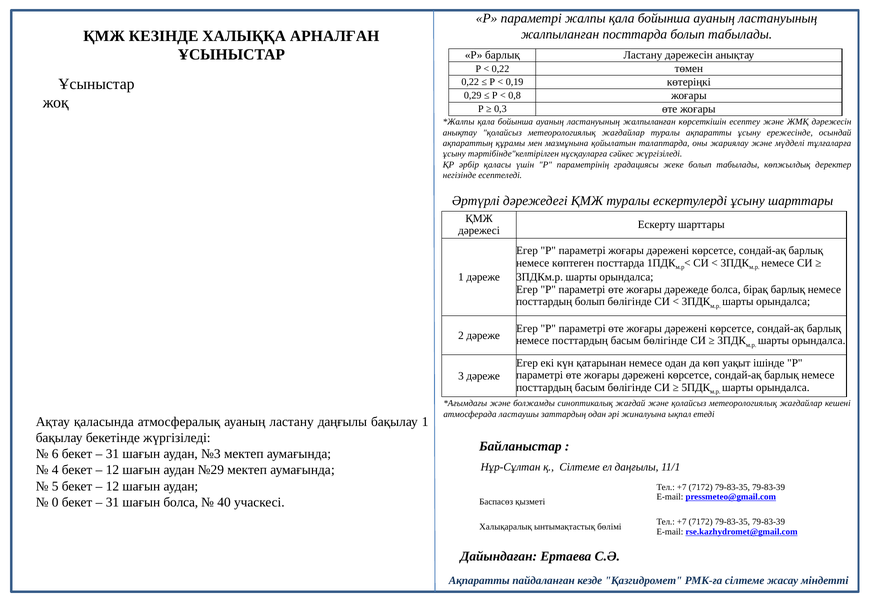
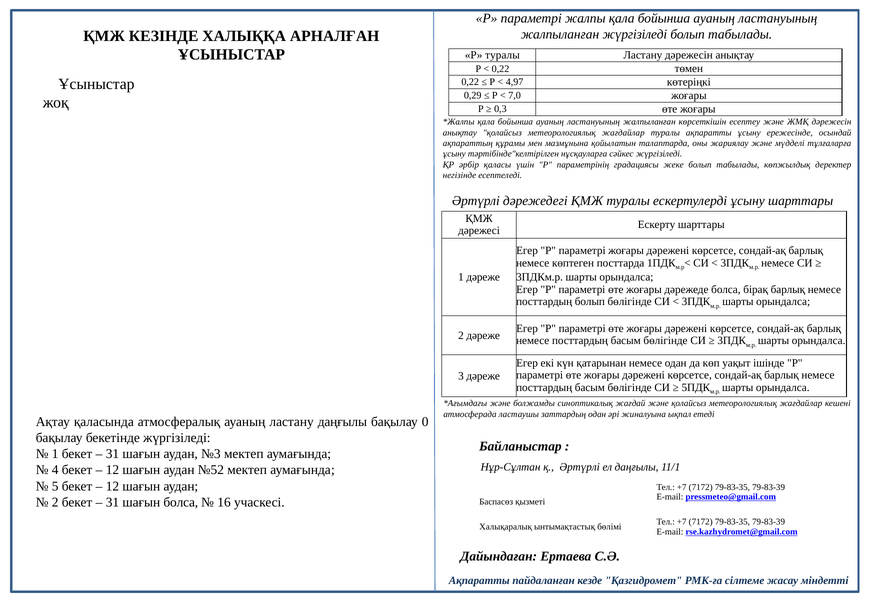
жалпыланған посттарда: посттарда -> жүргізіледі
Р барлық: барлық -> туралы
0,19: 0,19 -> 4,97
0,8: 0,8 -> 7,0
бақылау 1: 1 -> 0
6 at (55, 454): 6 -> 1
қ Сілтеме: Сілтеме -> Әртүрлі
№29: №29 -> №52
0 at (55, 502): 0 -> 2
40: 40 -> 16
